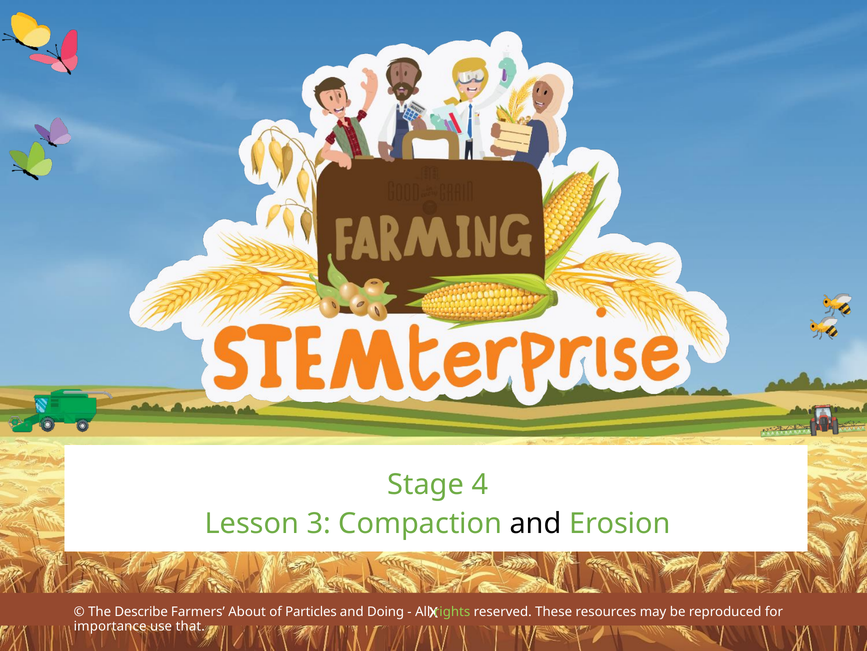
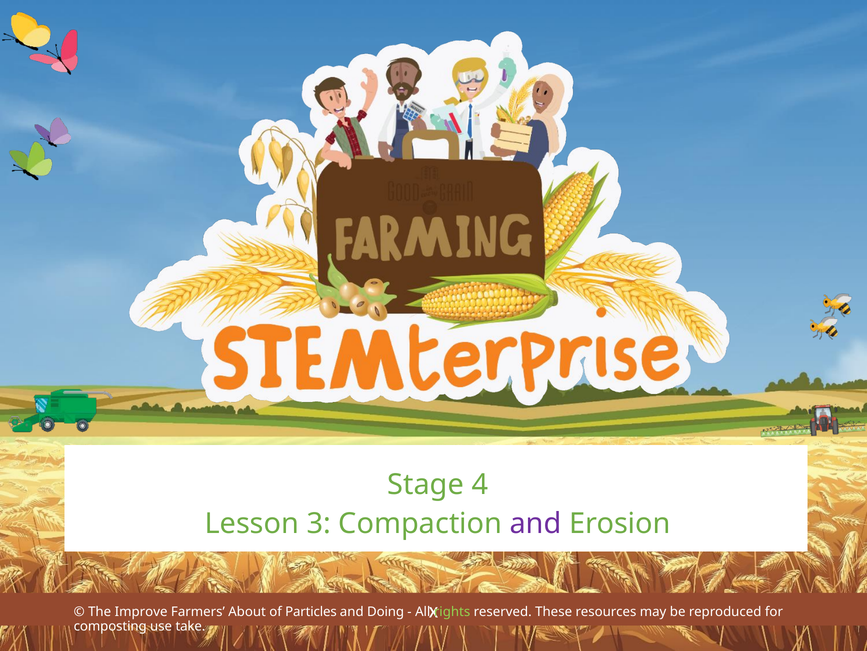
and at (536, 523) colour: black -> purple
Describe: Describe -> Improve
importance: importance -> composting
that: that -> take
